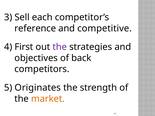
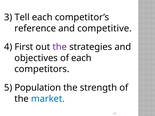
Sell: Sell -> Tell
of back: back -> each
Originates: Originates -> Population
market colour: orange -> blue
